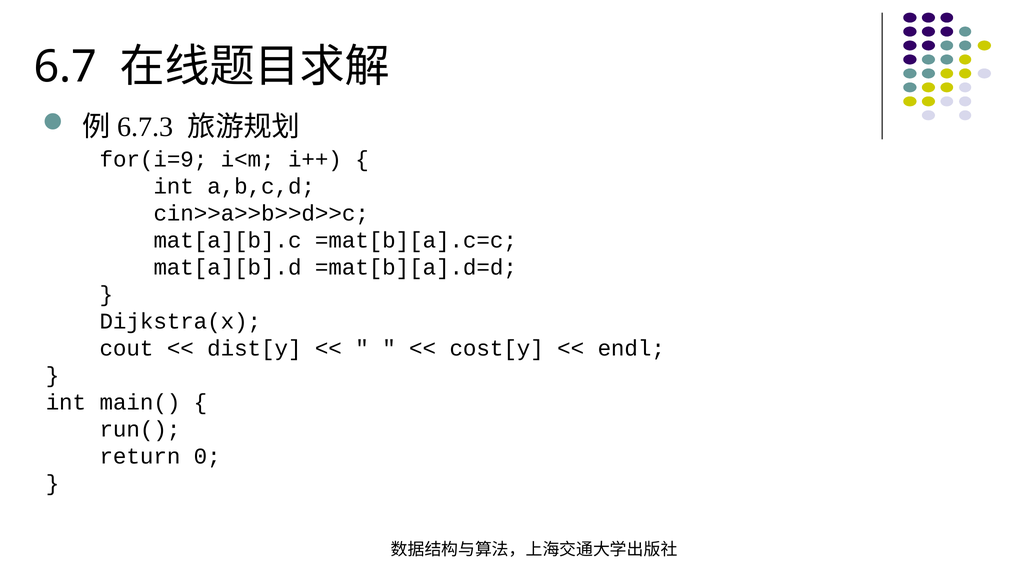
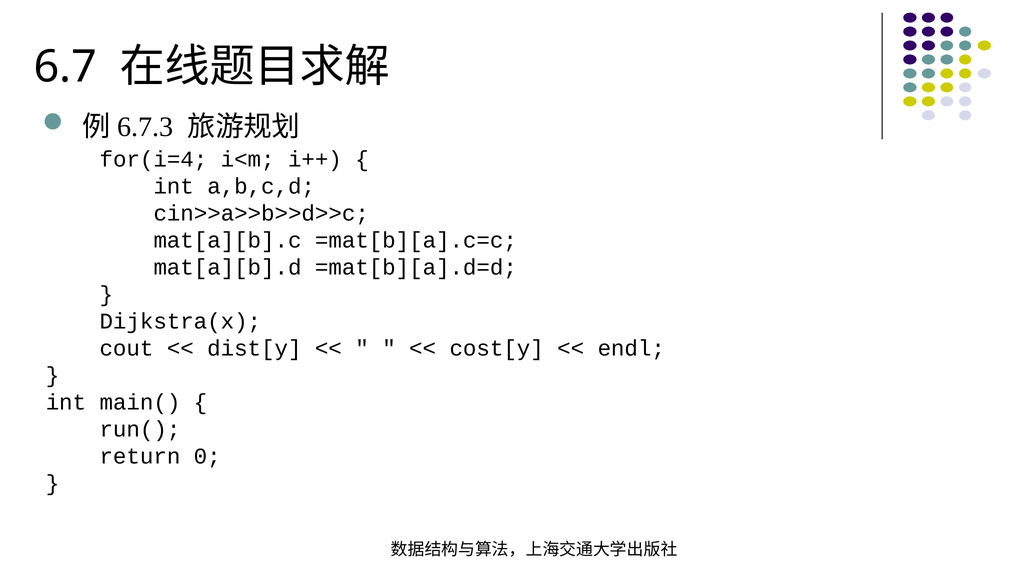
for(i=9: for(i=9 -> for(i=4
